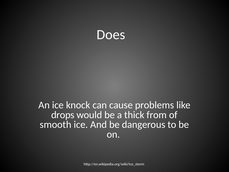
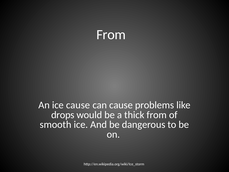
Does at (111, 35): Does -> From
ice knock: knock -> cause
